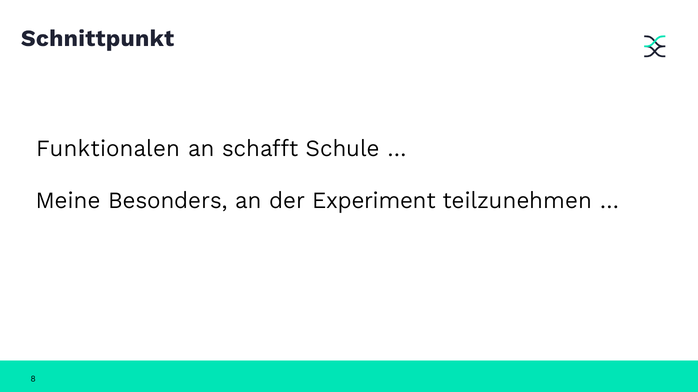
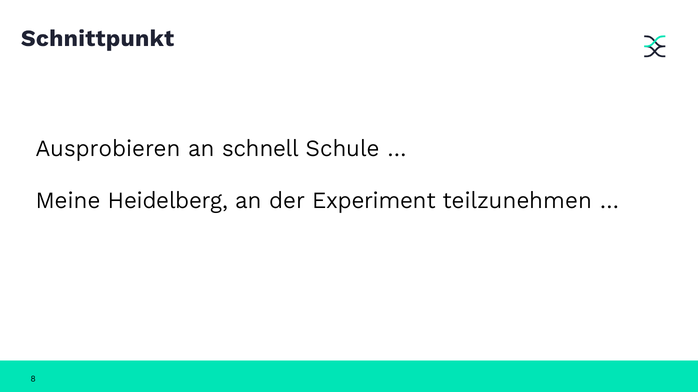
Funktionalen: Funktionalen -> Ausprobieren
schafft: schafft -> schnell
Besonders: Besonders -> Heidelberg
